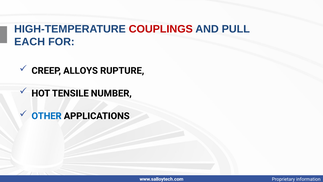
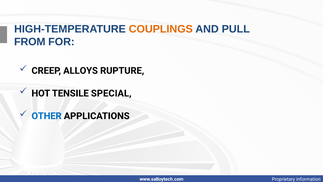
COUPLINGS colour: red -> orange
EACH: EACH -> FROM
NUMBER: NUMBER -> SPECIAL
